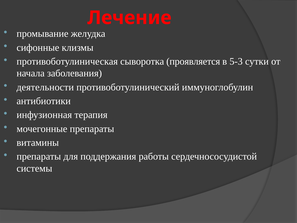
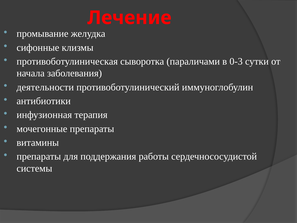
проявляется: проявляется -> параличами
5-3: 5-3 -> 0-3
